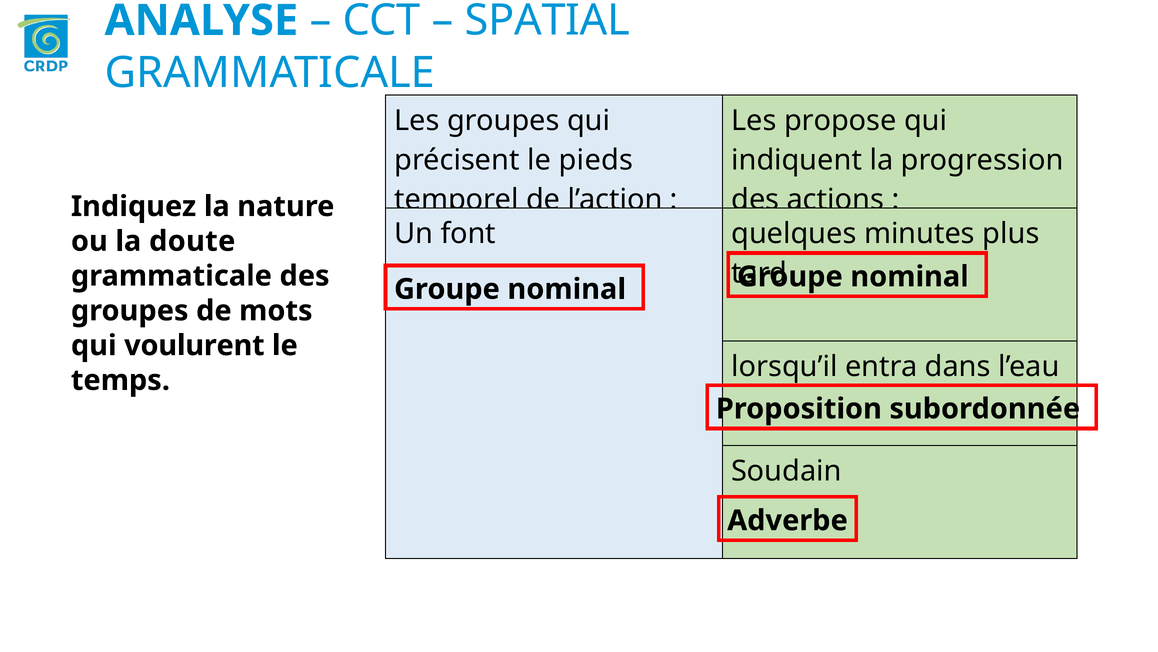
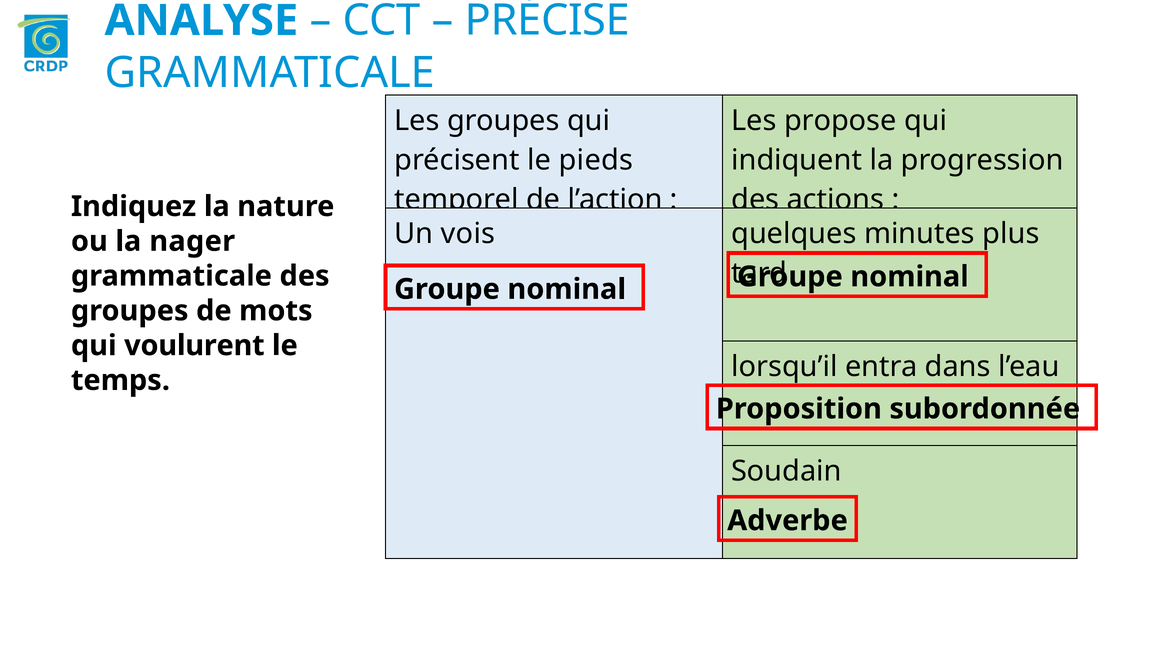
SPATIAL: SPATIAL -> PRÉCISE
font: font -> vois
doute: doute -> nager
